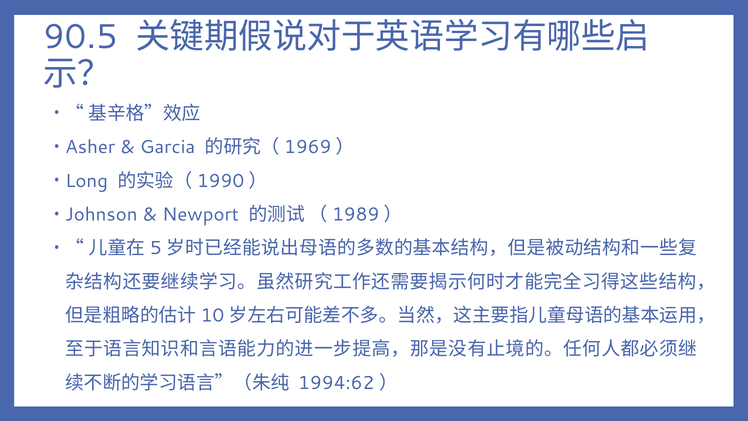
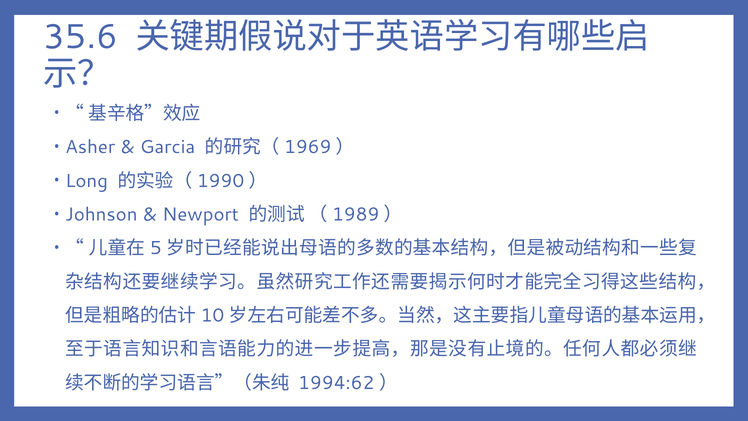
90.5: 90.5 -> 35.6
